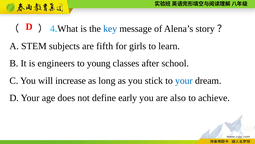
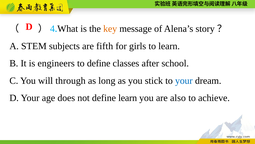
key colour: blue -> orange
to young: young -> define
increase: increase -> through
define early: early -> learn
